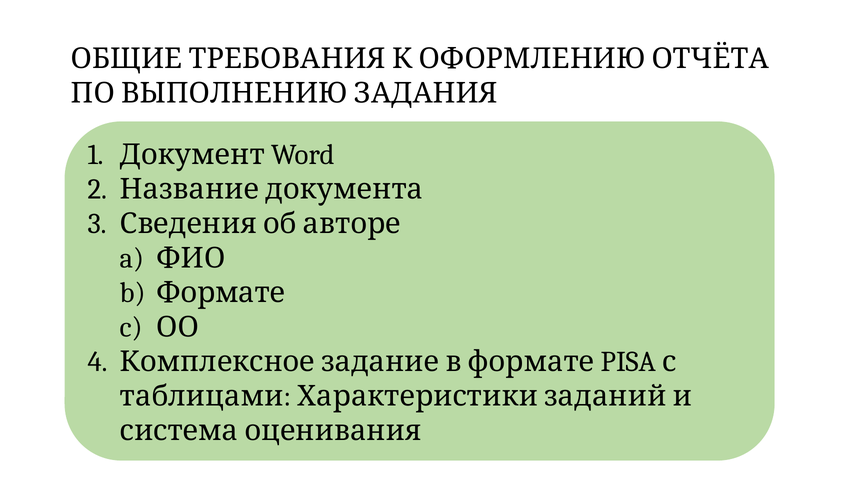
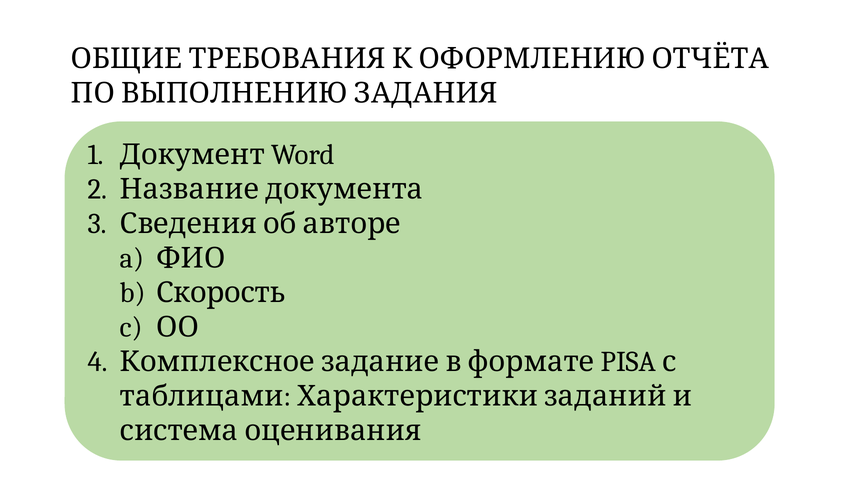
Формате: Формате -> Скорость
